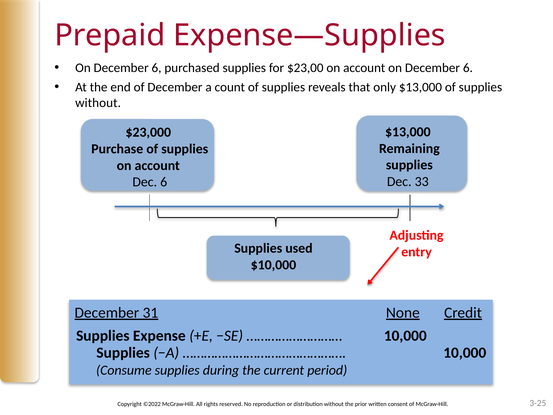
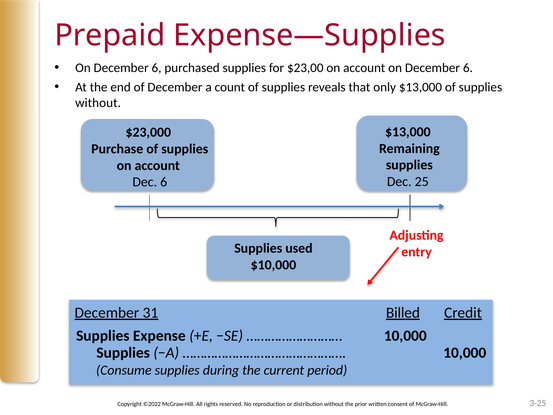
33: 33 -> 25
None: None -> Billed
